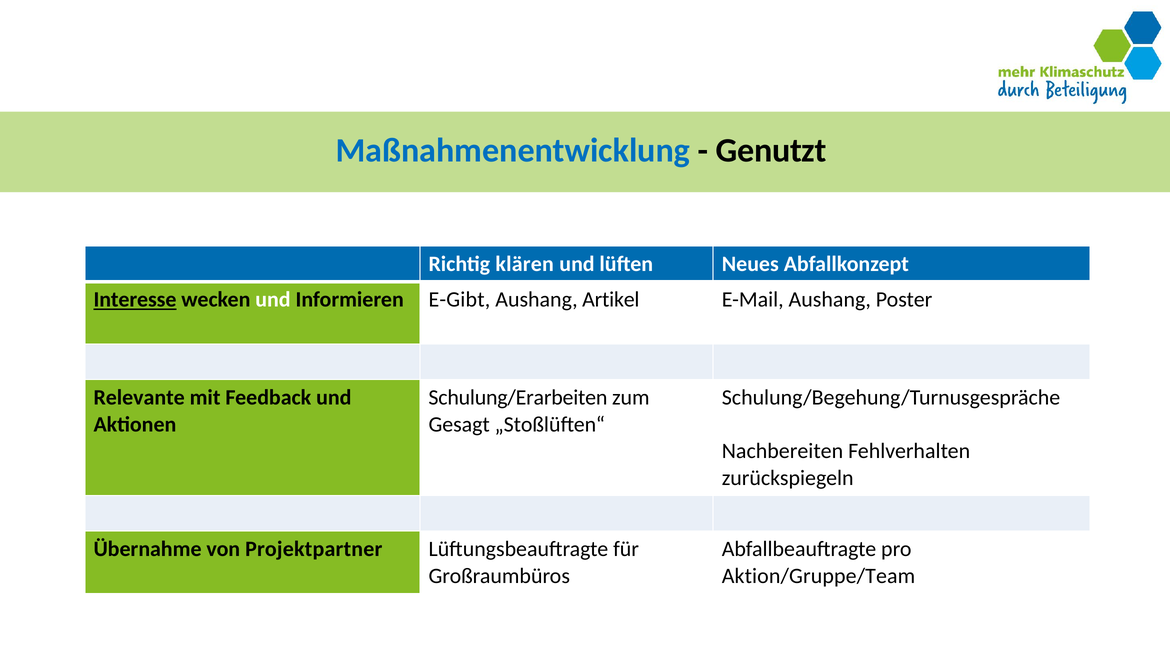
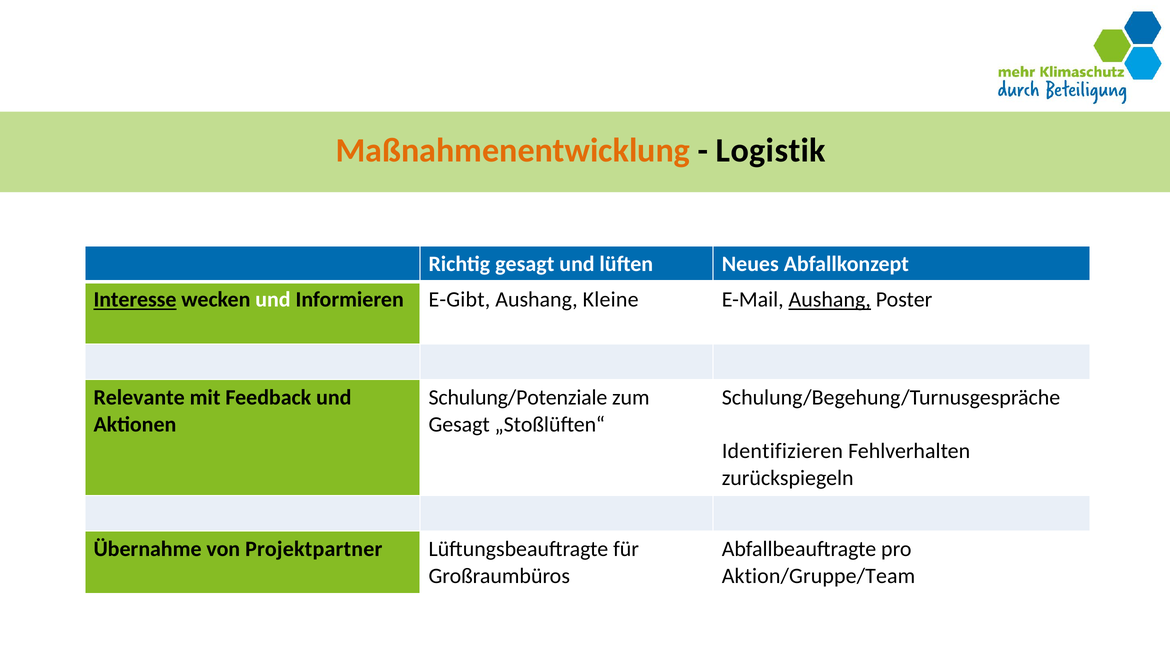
Maßnahmenentwicklung colour: blue -> orange
Genutzt: Genutzt -> Logistik
Richtig klären: klären -> gesagt
Artikel: Artikel -> Kleine
Aushang at (830, 300) underline: none -> present
Schulung/Erarbeiten: Schulung/Erarbeiten -> Schulung/Potenziale
Nachbereiten: Nachbereiten -> Identifizieren
